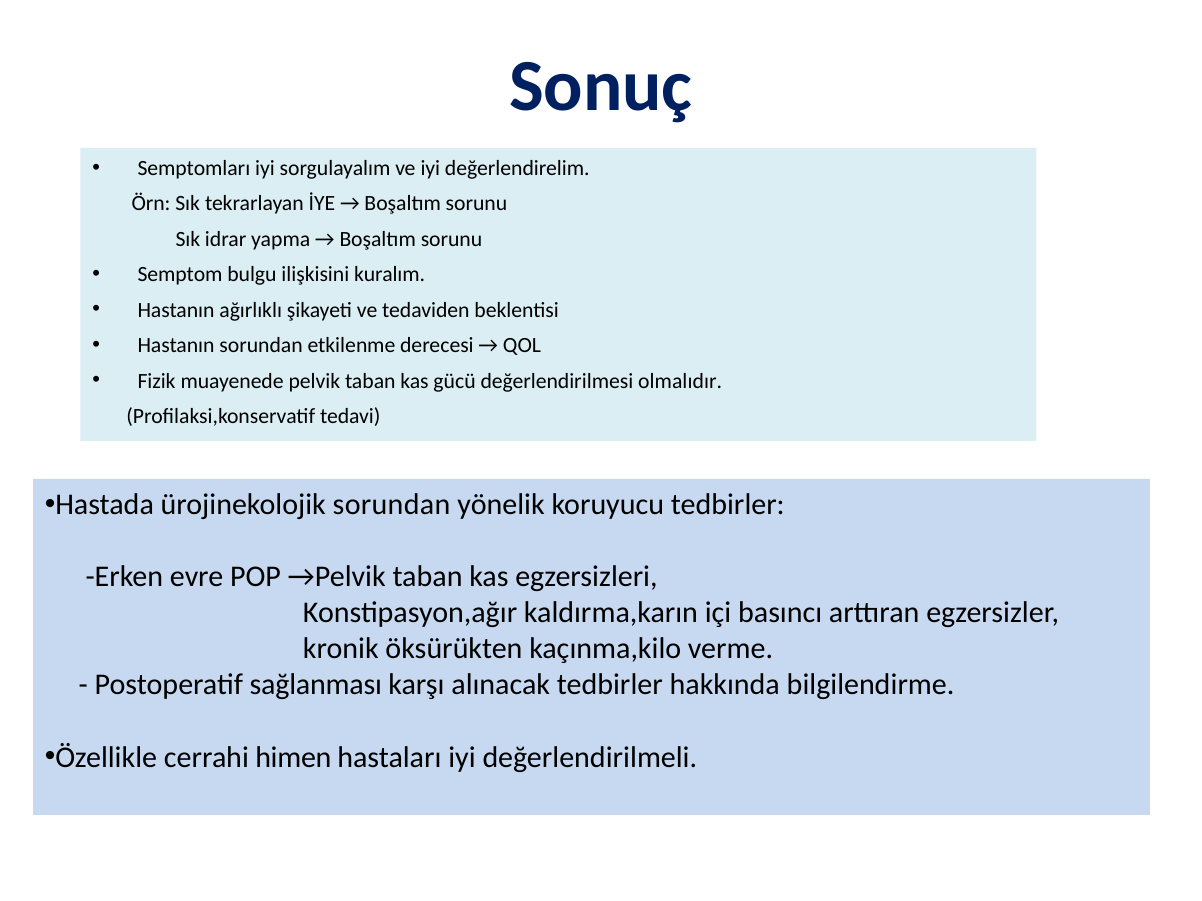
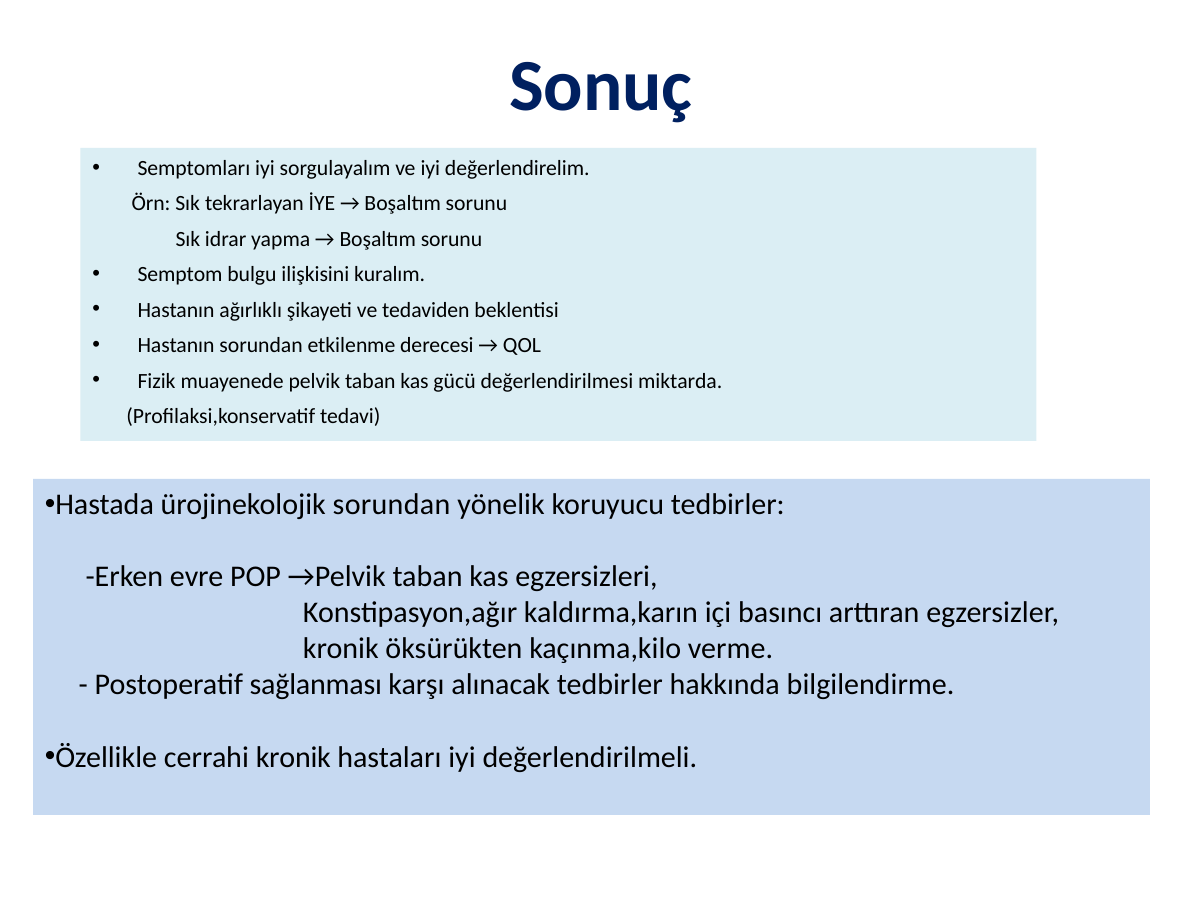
olmalıdır: olmalıdır -> miktarda
cerrahi himen: himen -> kronik
